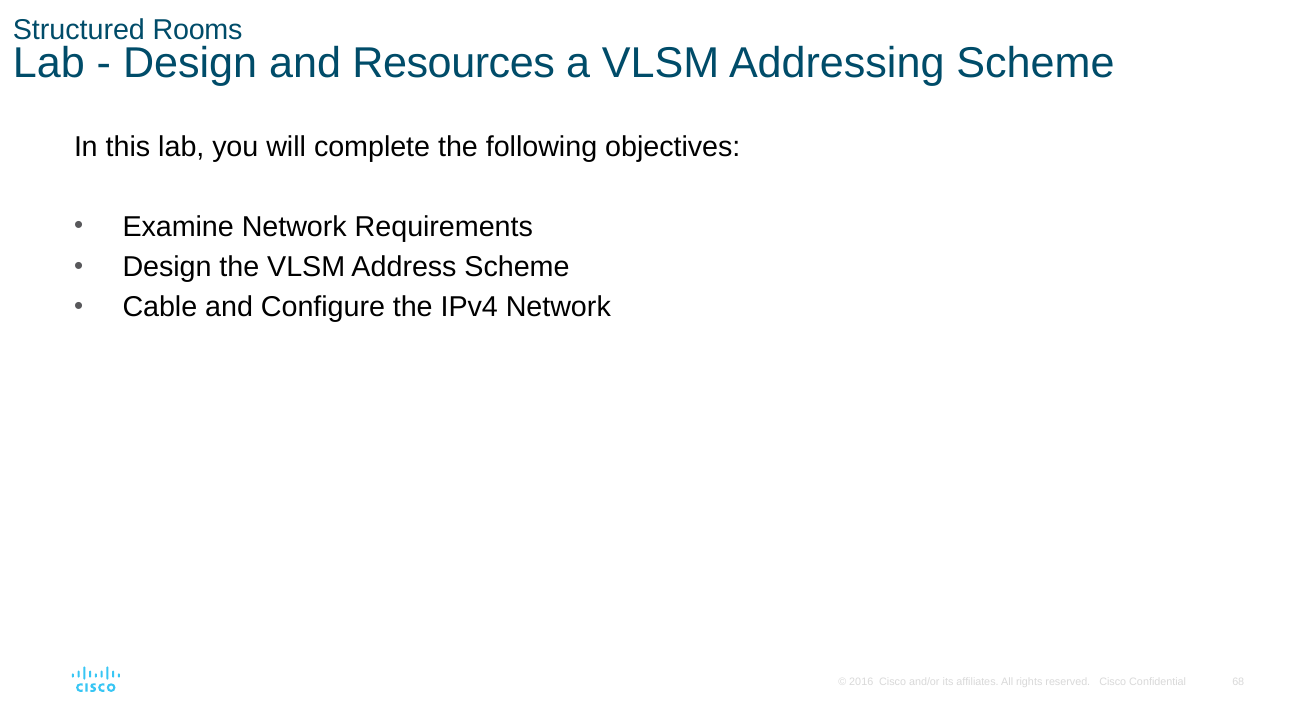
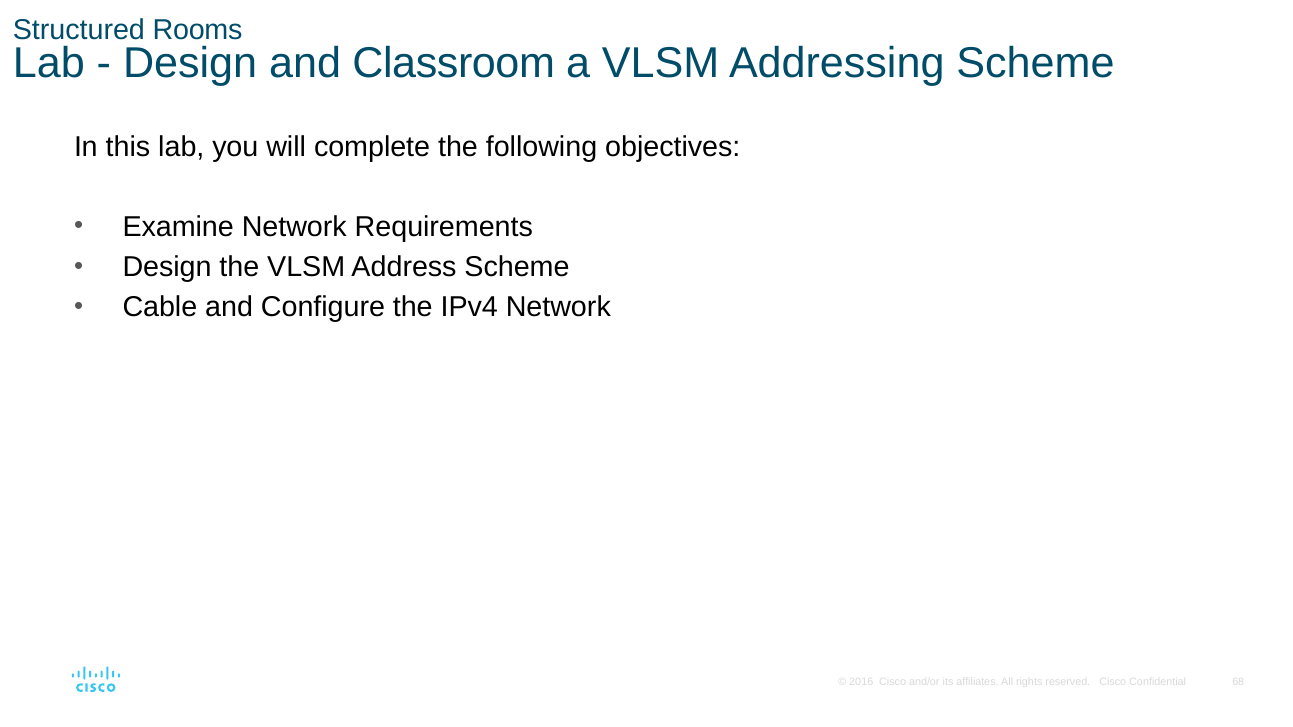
Resources: Resources -> Classroom
